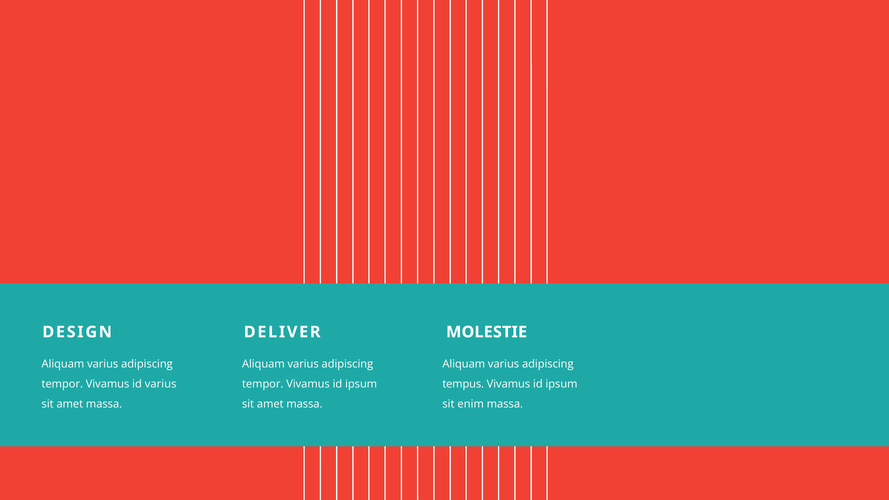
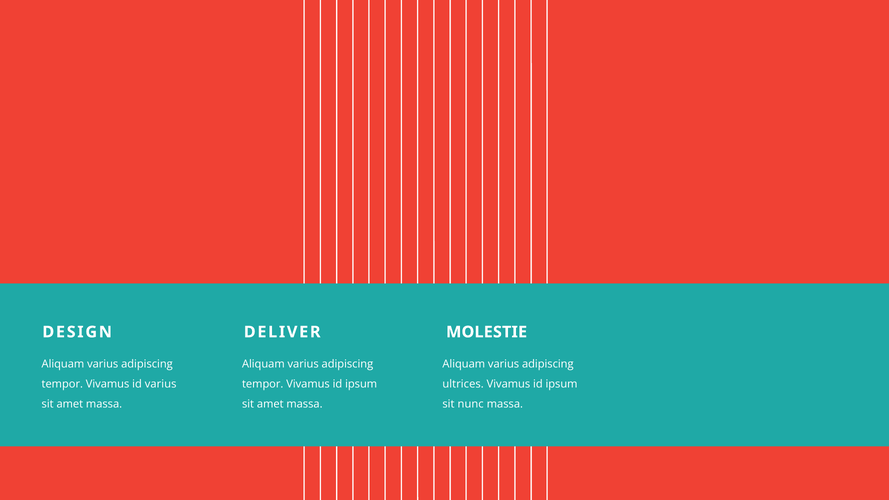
tempus: tempus -> ultrices
enim: enim -> nunc
